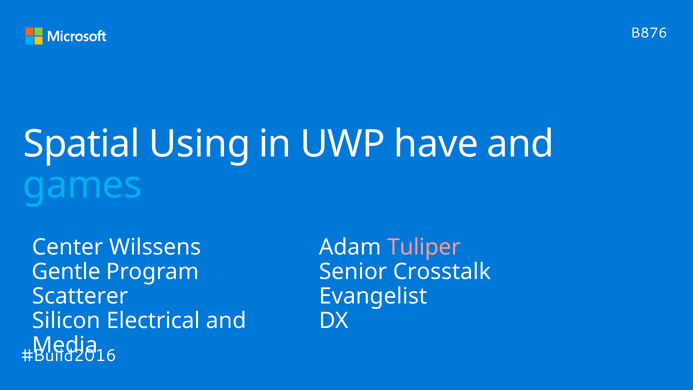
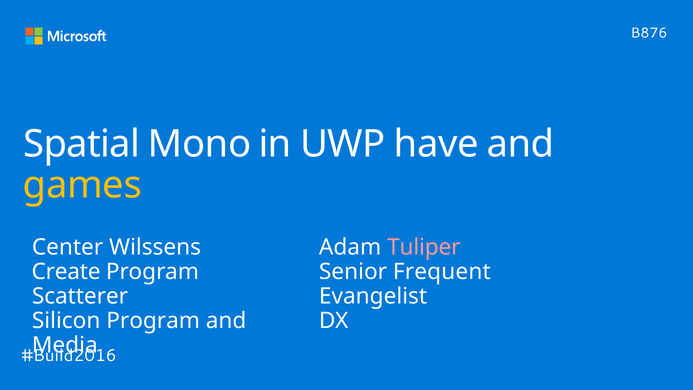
Using: Using -> Mono
games colour: light blue -> yellow
Gentle: Gentle -> Create
Crosstalk: Crosstalk -> Frequent
Silicon Electrical: Electrical -> Program
